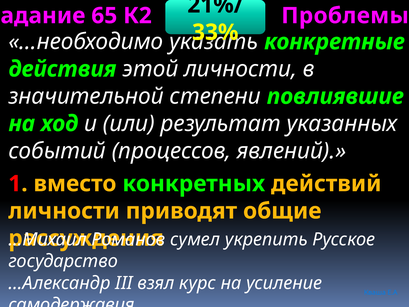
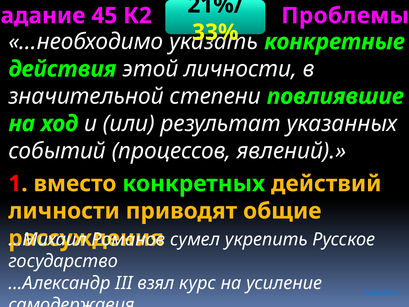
65: 65 -> 45
